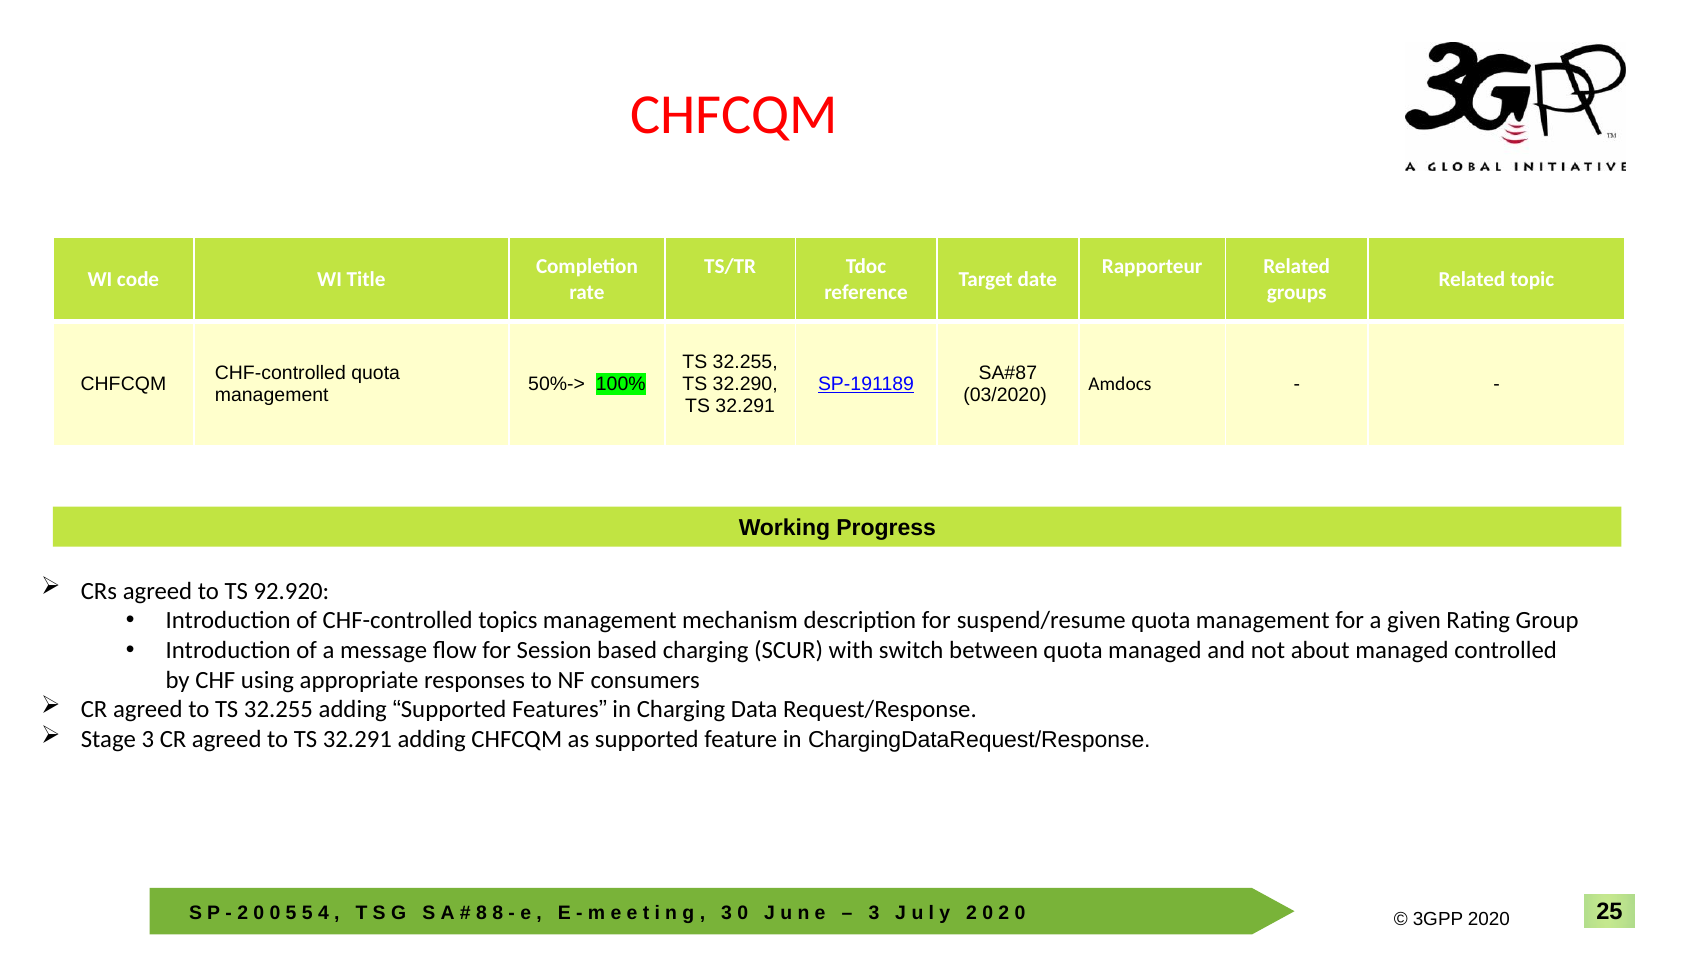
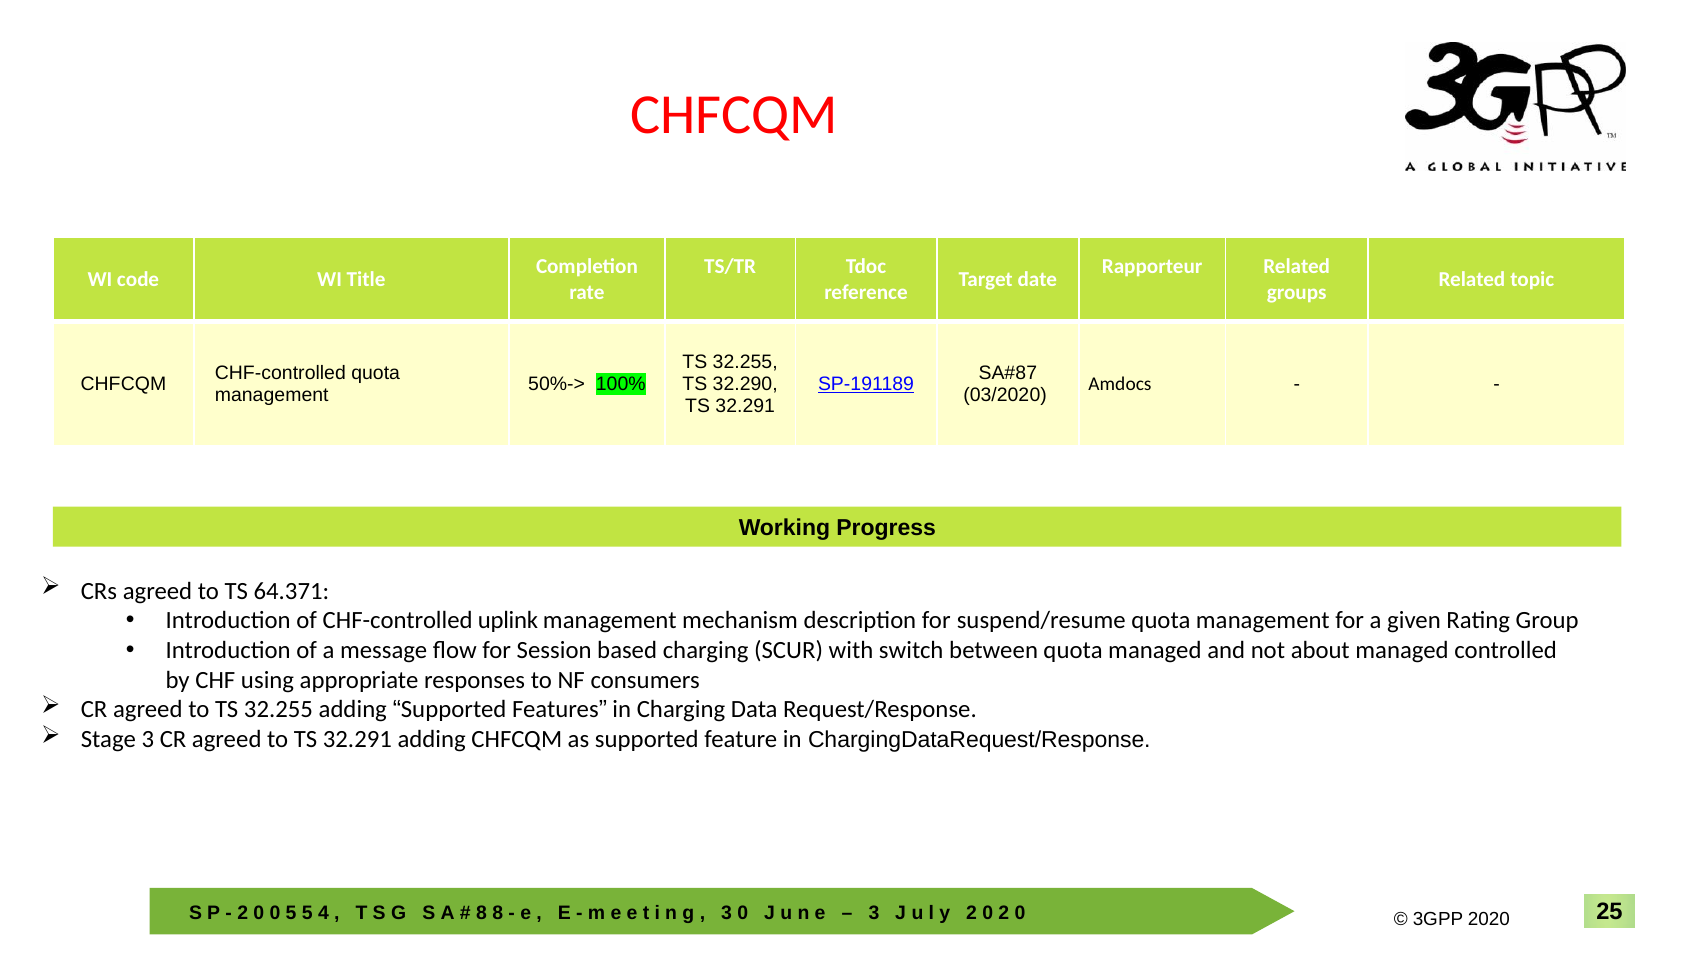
92.920: 92.920 -> 64.371
topics: topics -> uplink
